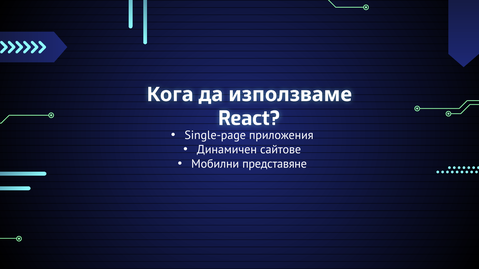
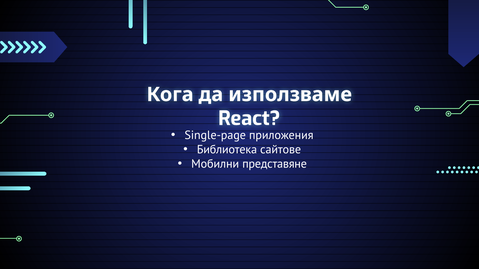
Динамичен: Динамичен -> Библиотека
